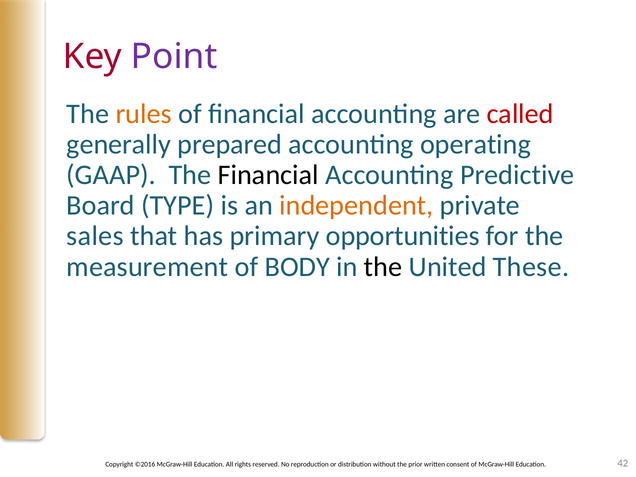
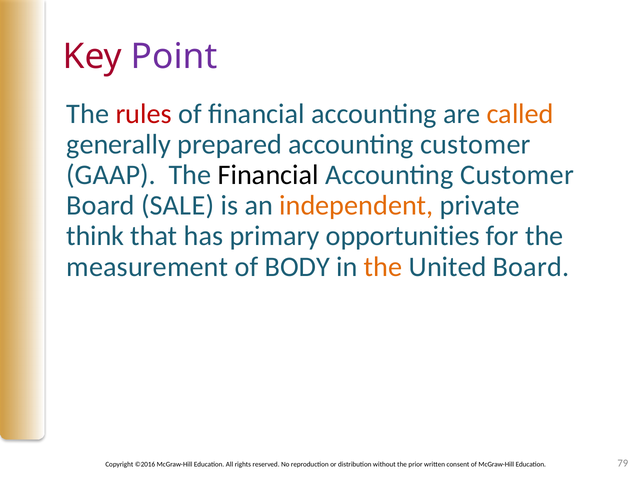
rules colour: orange -> red
called colour: red -> orange
operating at (476, 145): operating -> customer
Predictive at (517, 175): Predictive -> Customer
TYPE: TYPE -> SALE
sales: sales -> think
the at (383, 267) colour: black -> orange
United These: These -> Board
42: 42 -> 79
